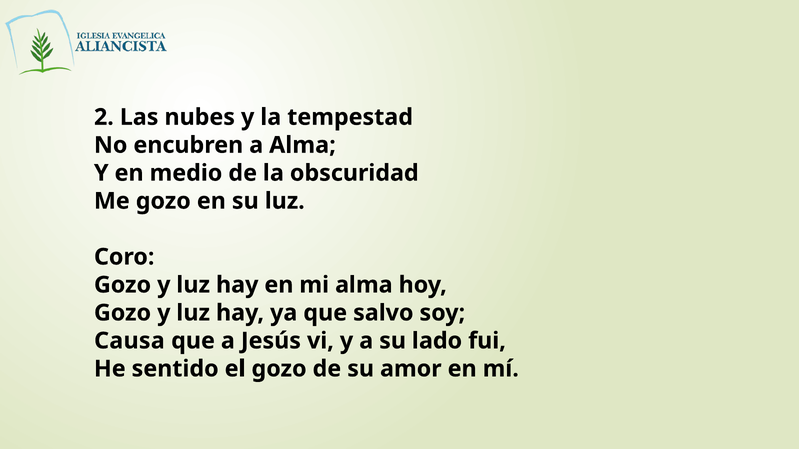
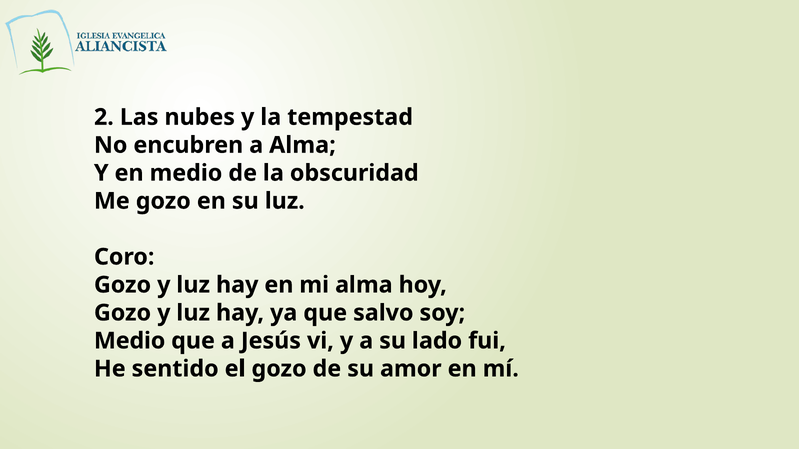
Causa at (129, 341): Causa -> Medio
